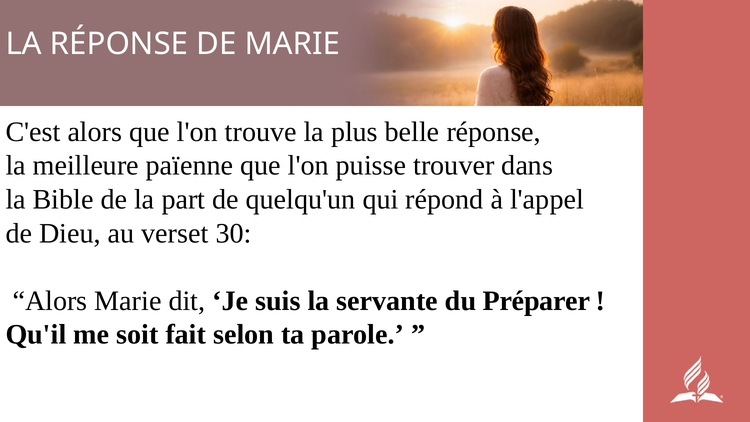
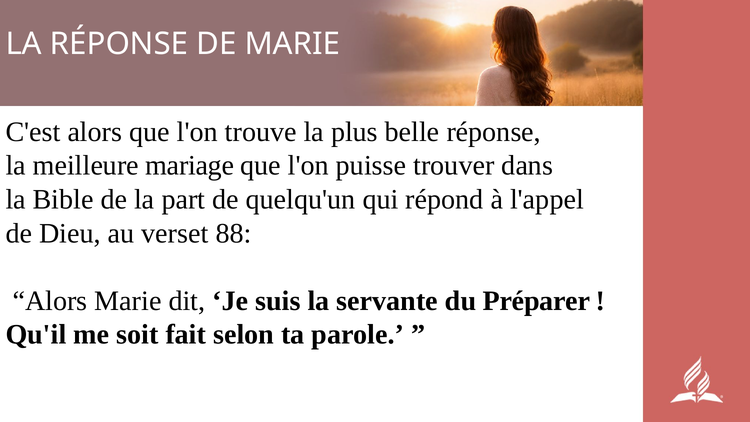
païenne: païenne -> mariage
30: 30 -> 88
